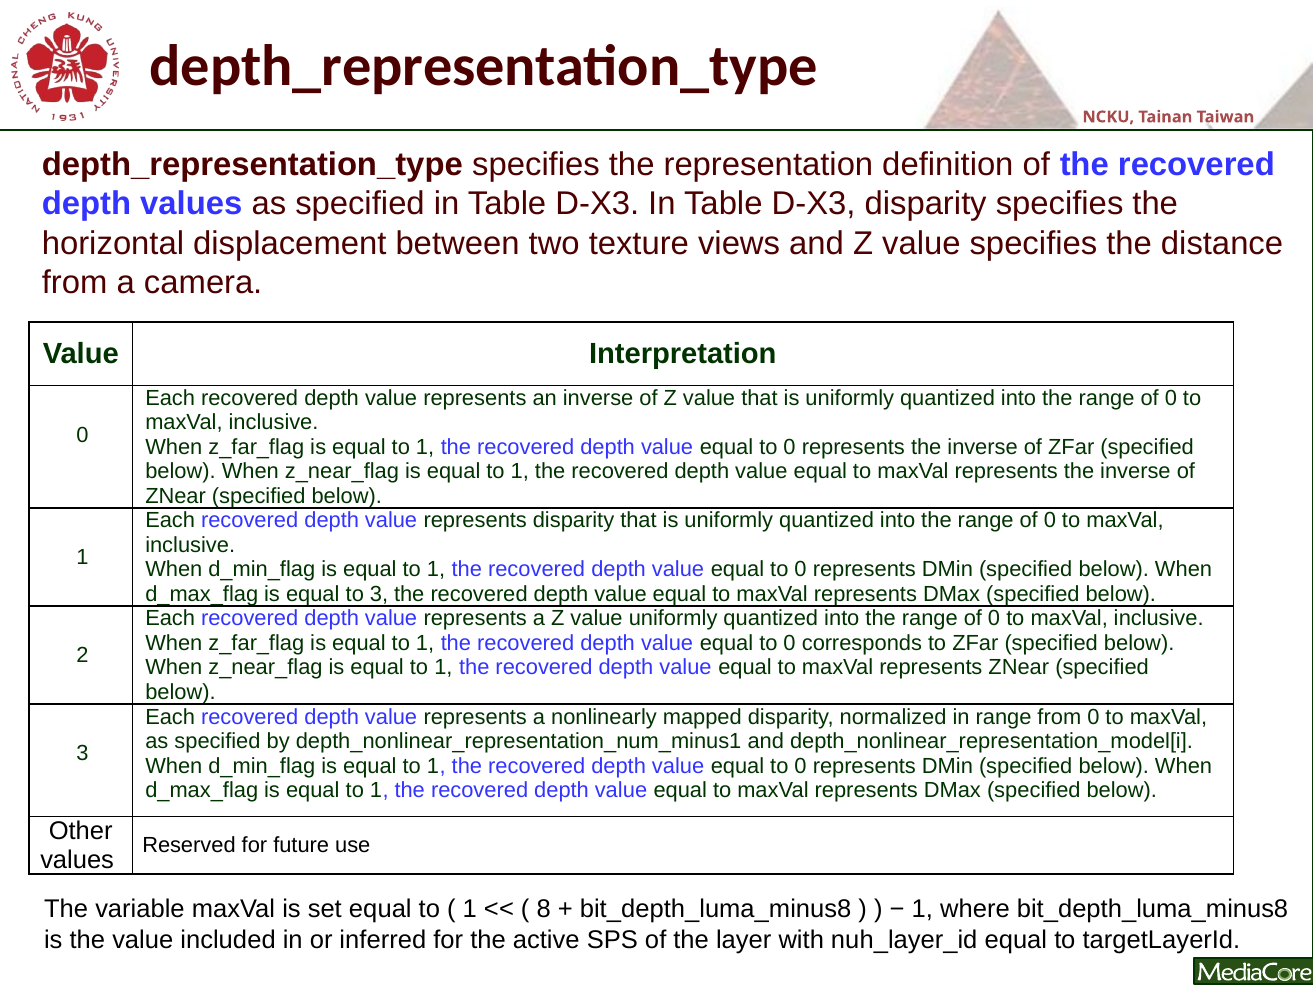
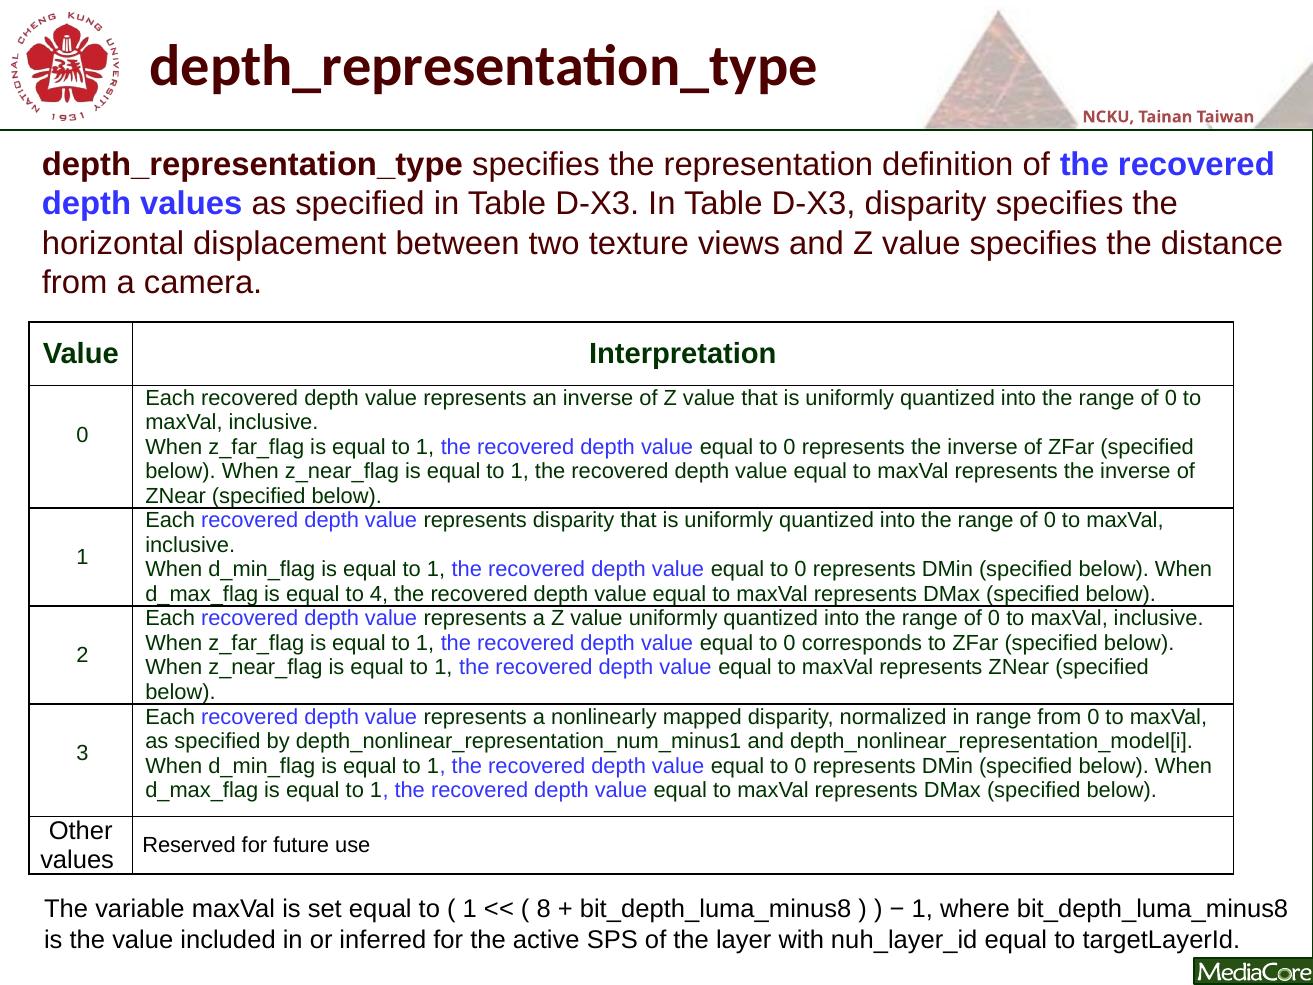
to 3: 3 -> 4
